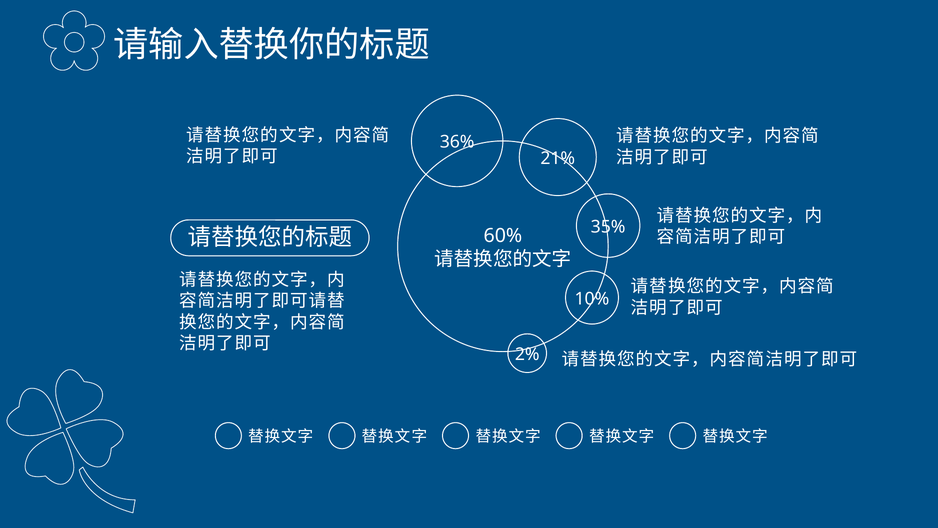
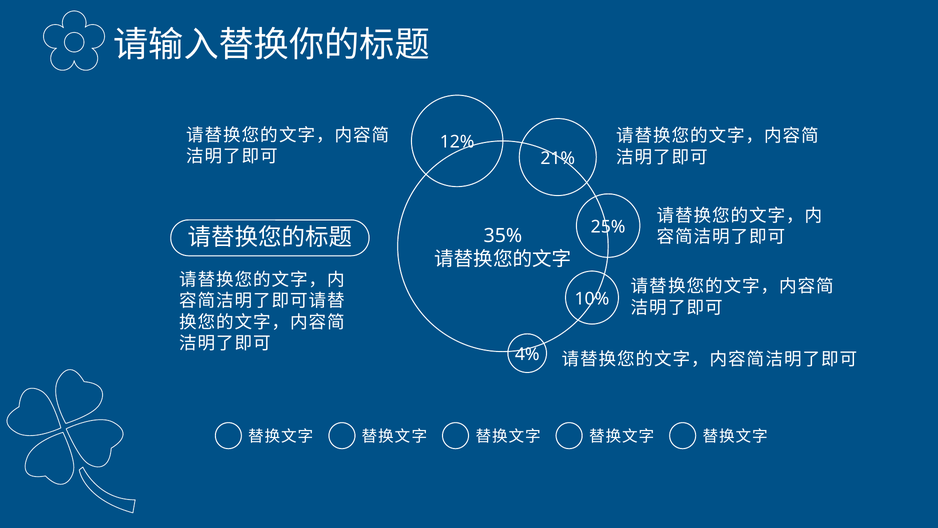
36%: 36% -> 12%
35%: 35% -> 25%
60%: 60% -> 35%
2%: 2% -> 4%
